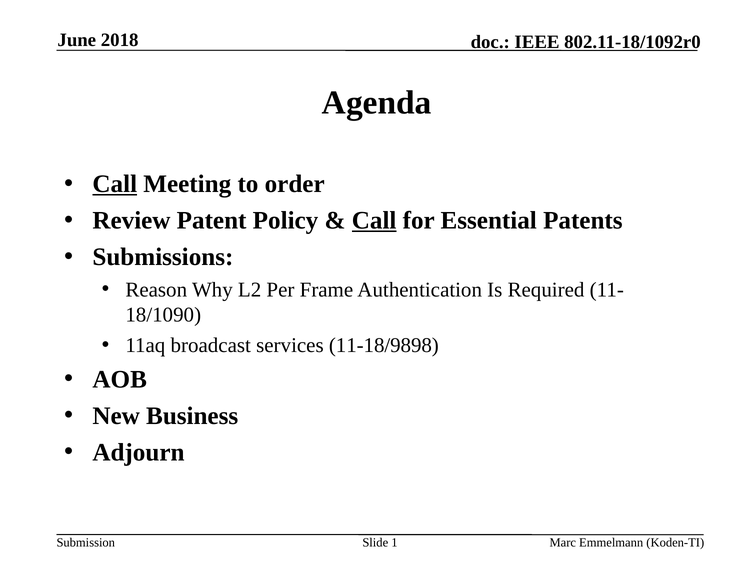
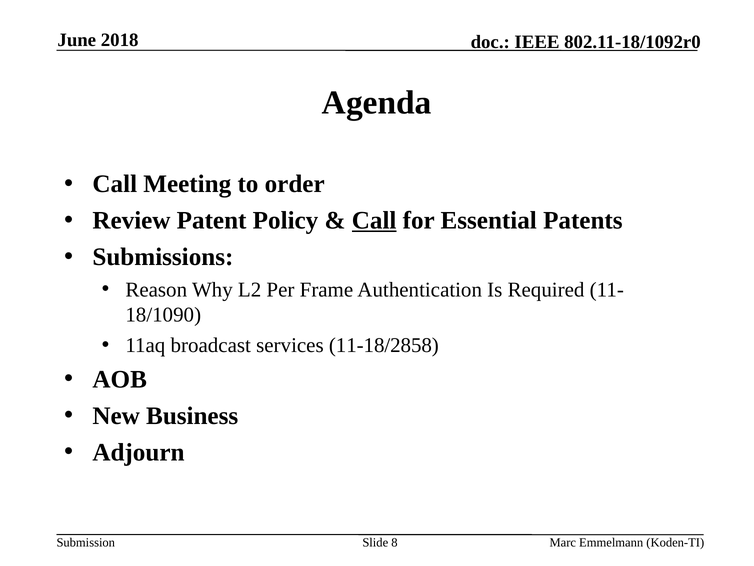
Call at (115, 184) underline: present -> none
11-18/9898: 11-18/9898 -> 11-18/2858
1: 1 -> 8
